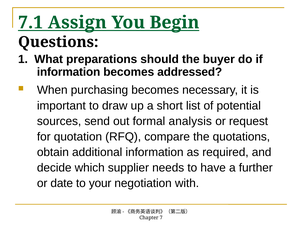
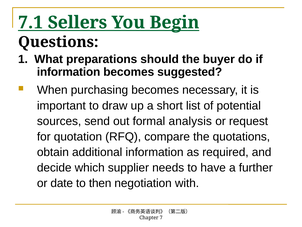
Assign: Assign -> Sellers
addressed: addressed -> suggested
your: your -> then
